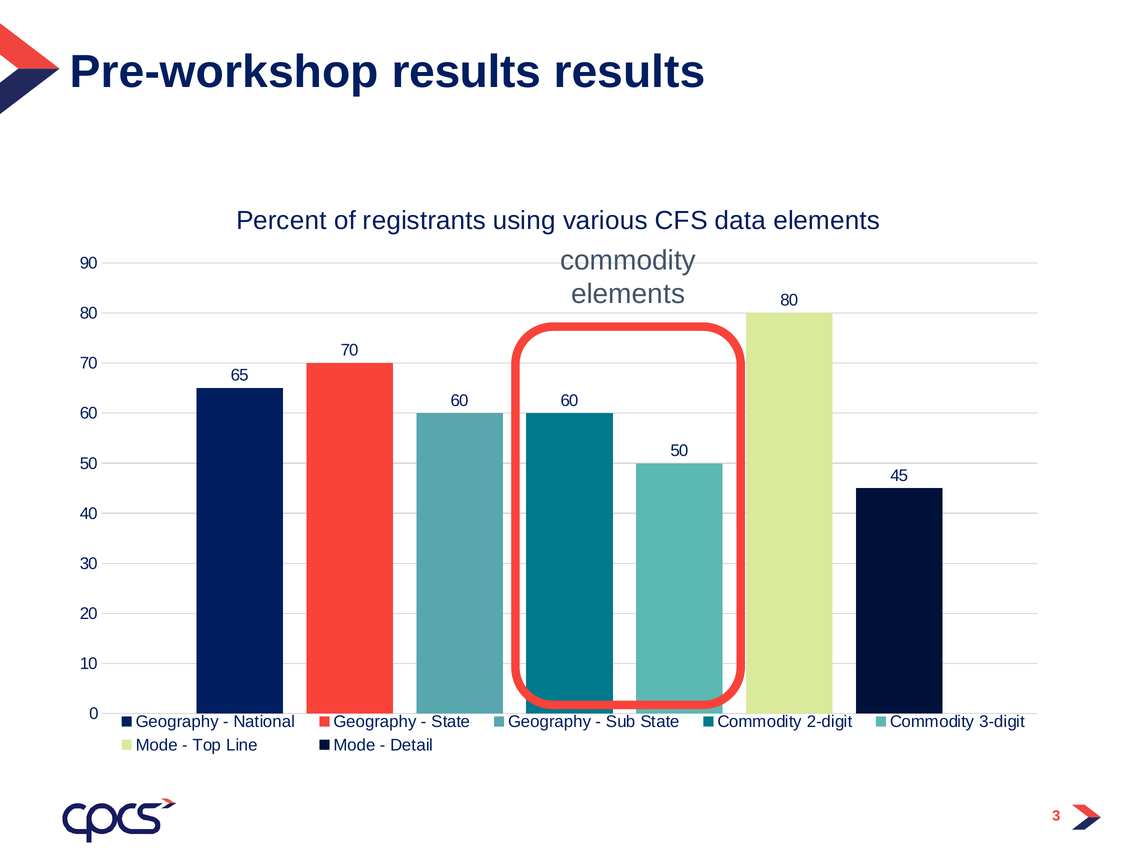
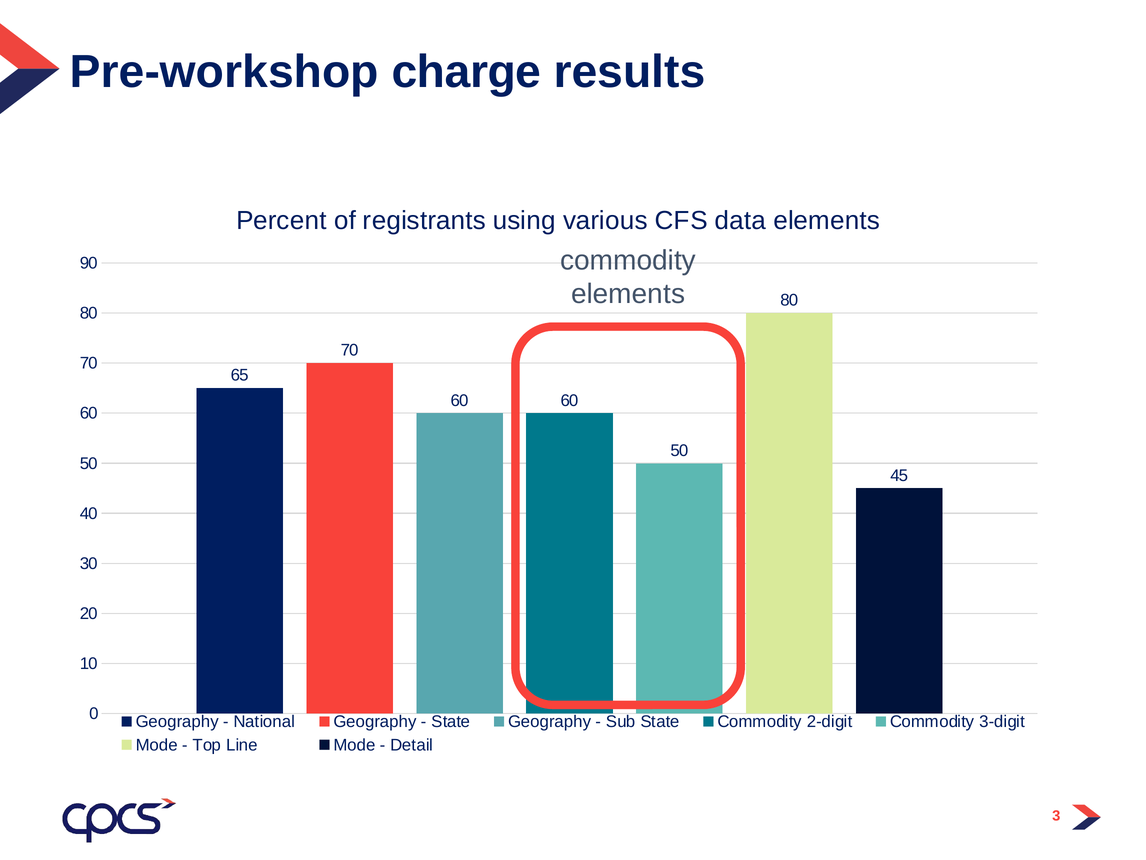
Pre-workshop results: results -> charge
